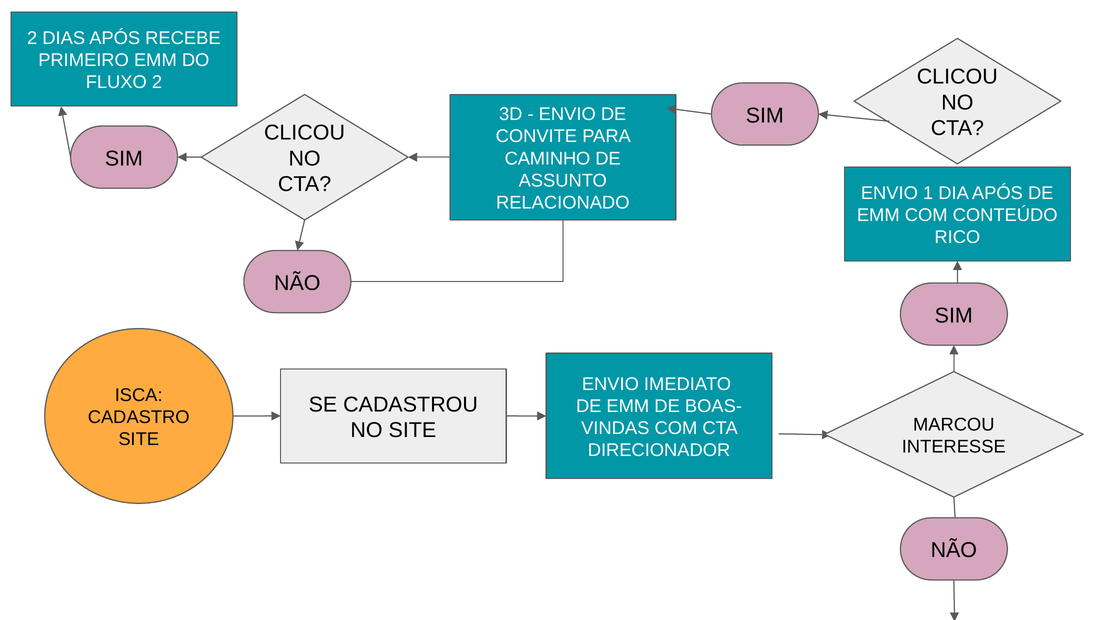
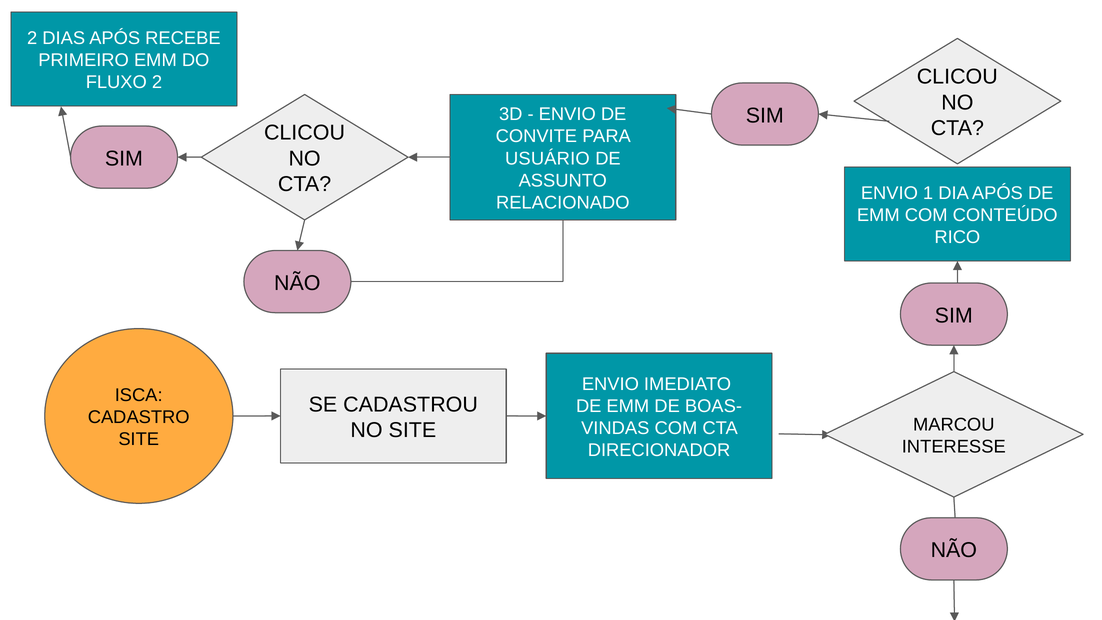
CAMINHO: CAMINHO -> USUÁRIO
